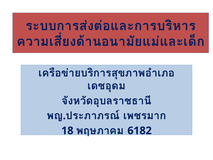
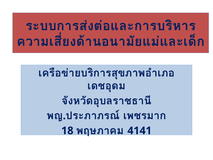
6182: 6182 -> 4141
